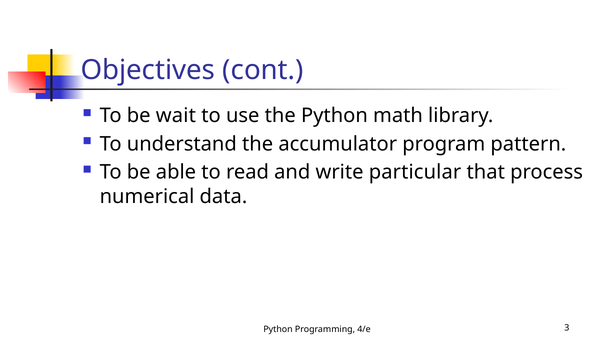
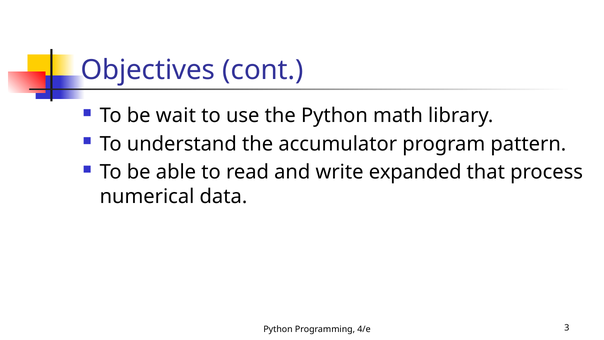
particular: particular -> expanded
